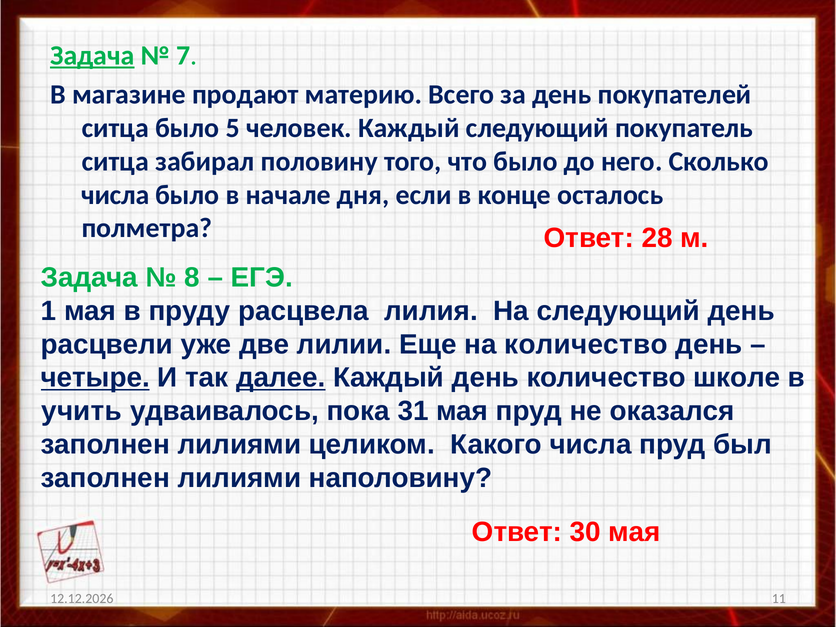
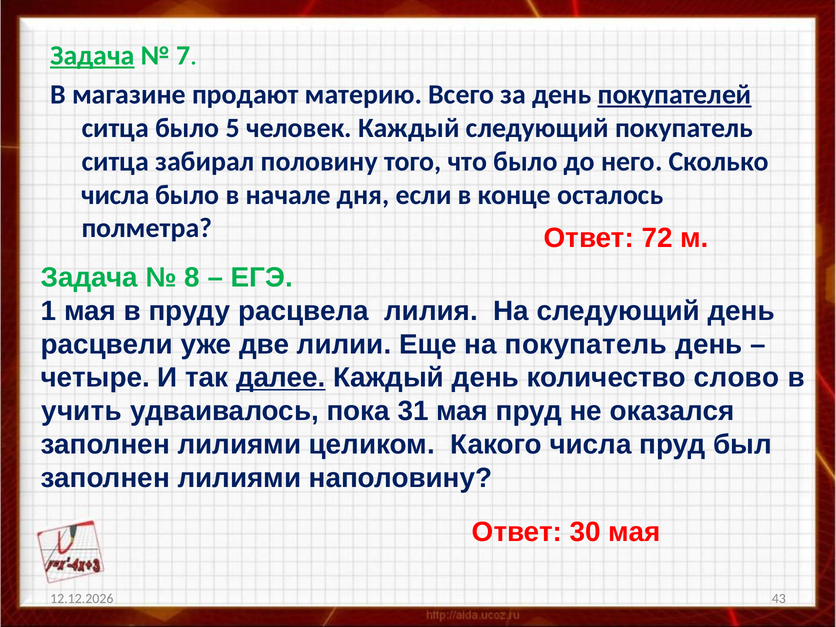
покупателей underline: none -> present
28: 28 -> 72
на количество: количество -> покупатель
четыре underline: present -> none
школе: школе -> слово
11: 11 -> 43
